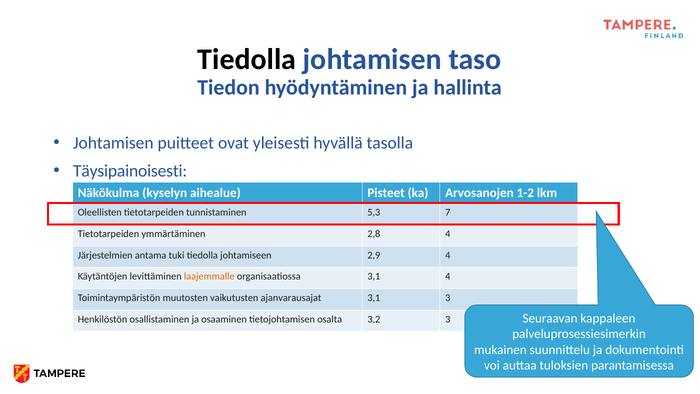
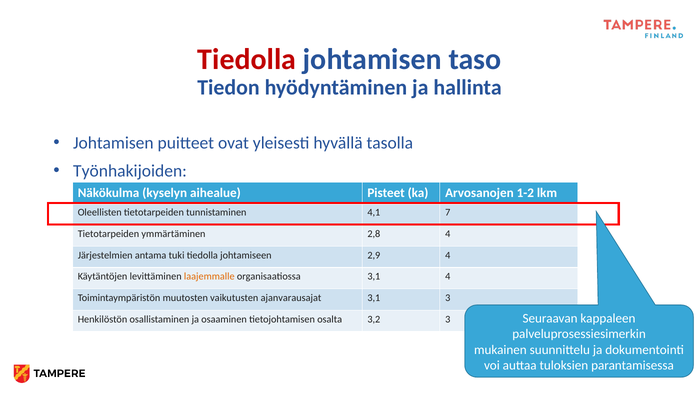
Tiedolla at (247, 60) colour: black -> red
Täysipainoisesti: Täysipainoisesti -> Työnhakijoiden
5,3: 5,3 -> 4,1
